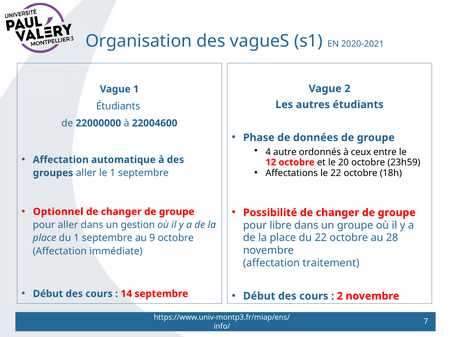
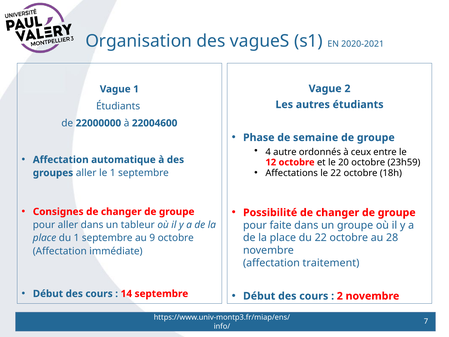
données: données -> semaine
Optionnel: Optionnel -> Consignes
gestion: gestion -> tableur
libre: libre -> faite
